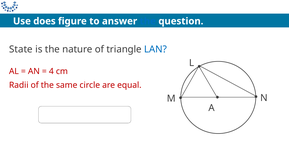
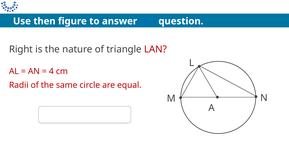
does: does -> then
State: State -> Right
LAN colour: blue -> red
